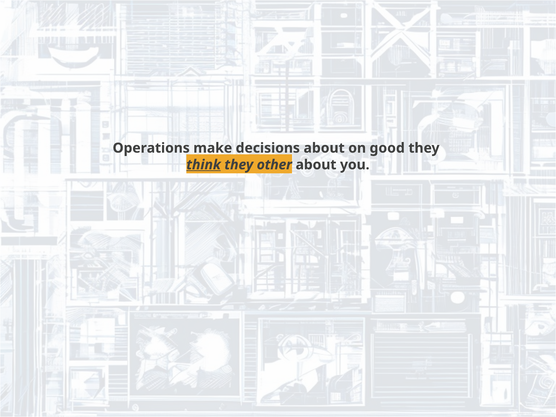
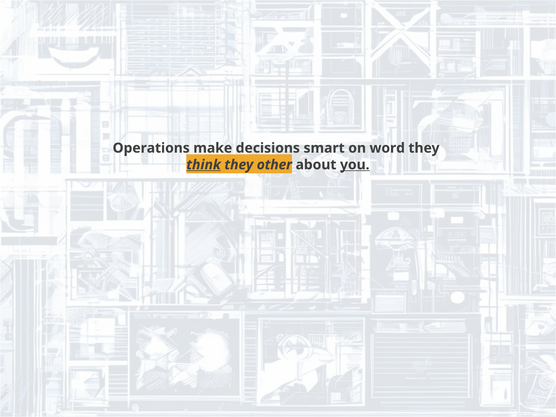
about at (324, 148): about -> smart
good: good -> word
you underline: none -> present
